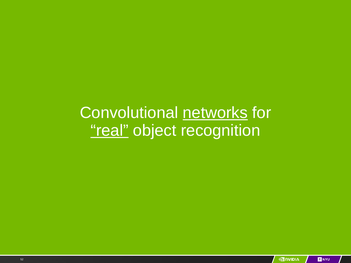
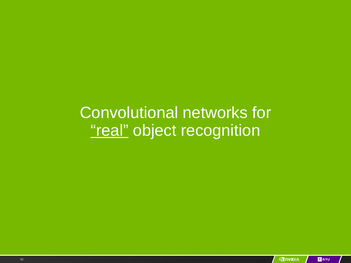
networks underline: present -> none
